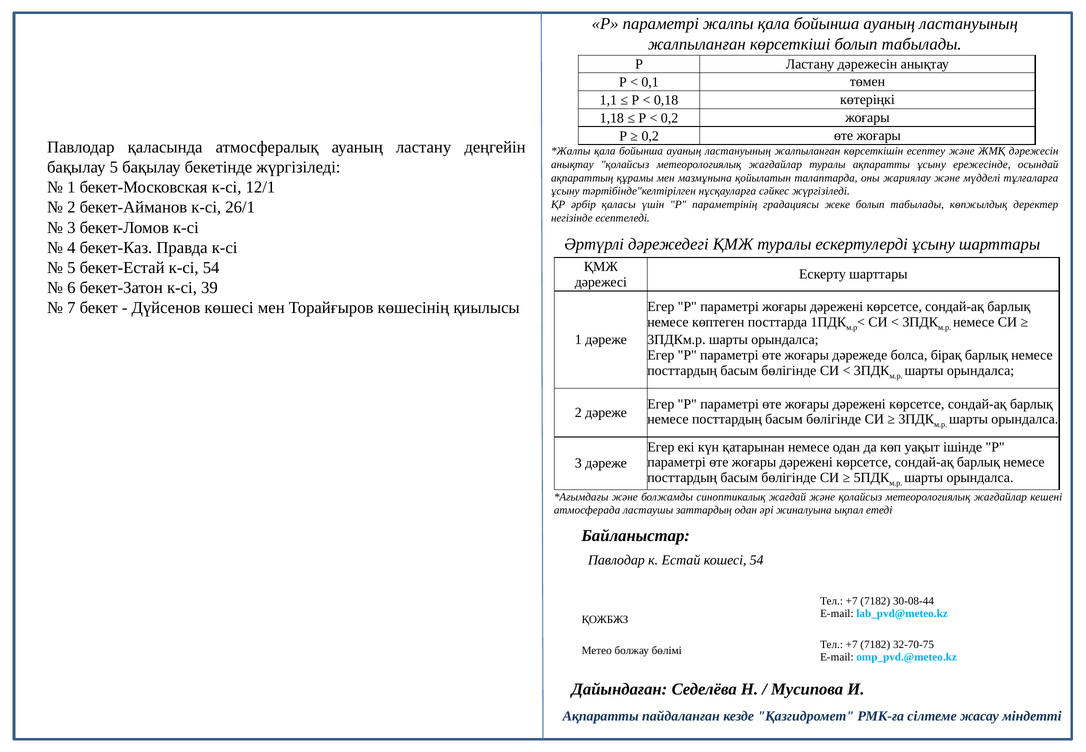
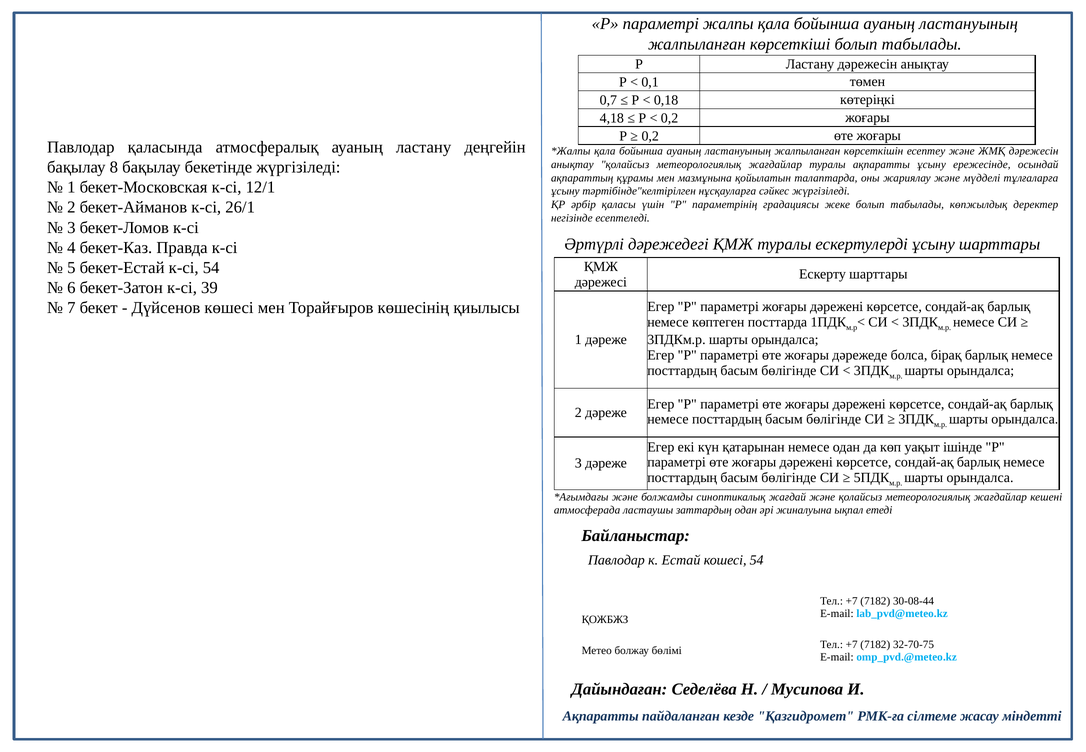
1,1: 1,1 -> 0,7
1,18: 1,18 -> 4,18
бақылау 5: 5 -> 8
